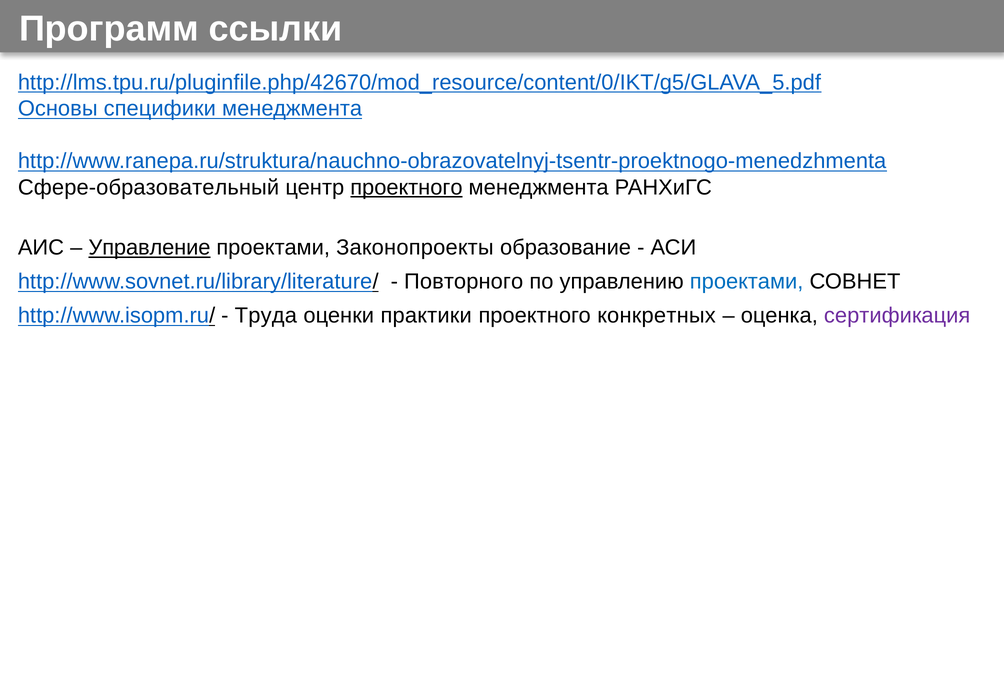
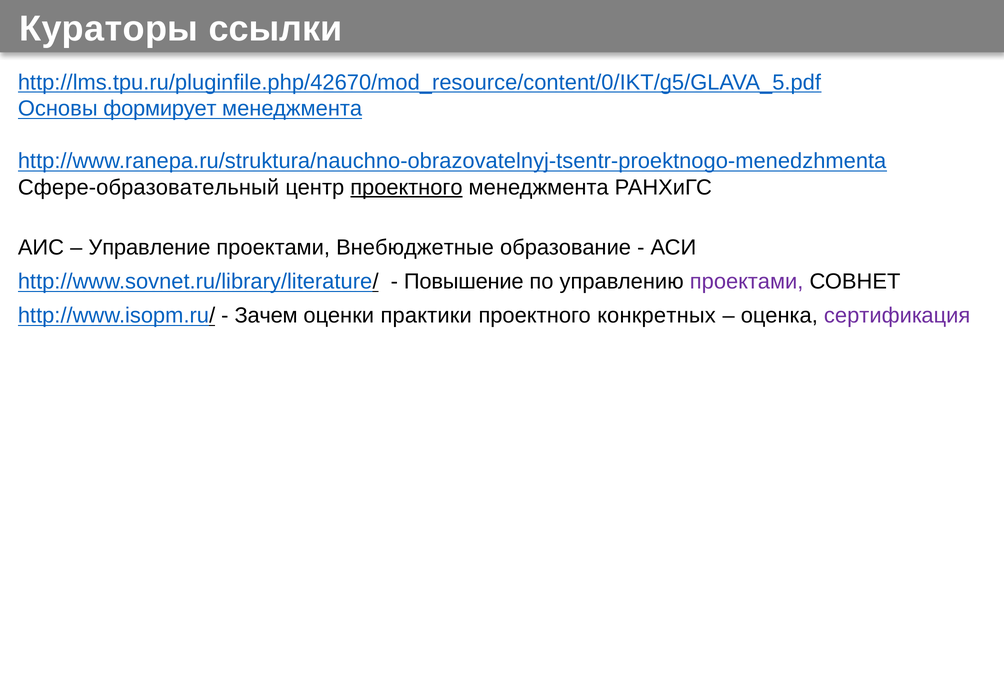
Программ: Программ -> Кураторы
специфики: специфики -> формирует
Управление underline: present -> none
Законопроекты: Законопроекты -> Внебюджетные
Повторного: Повторного -> Повышение
проектами at (747, 282) colour: blue -> purple
Труда: Труда -> Зачем
